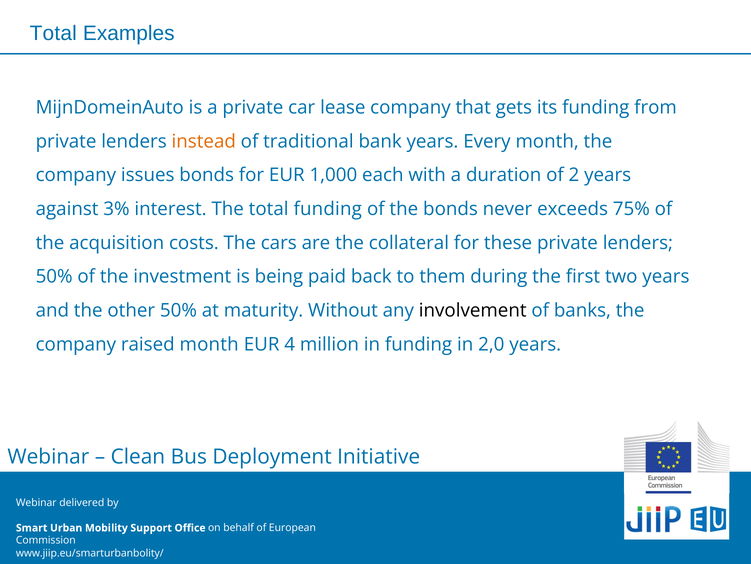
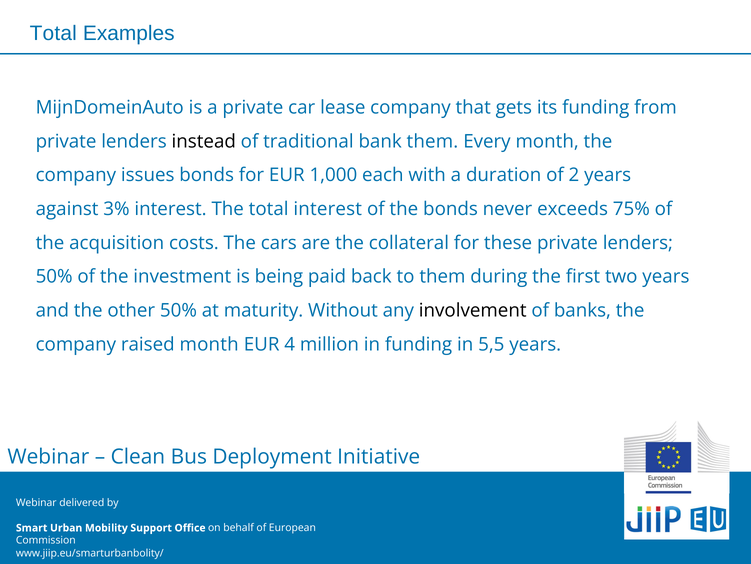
instead colour: orange -> black
bank years: years -> them
total funding: funding -> interest
2,0: 2,0 -> 5,5
